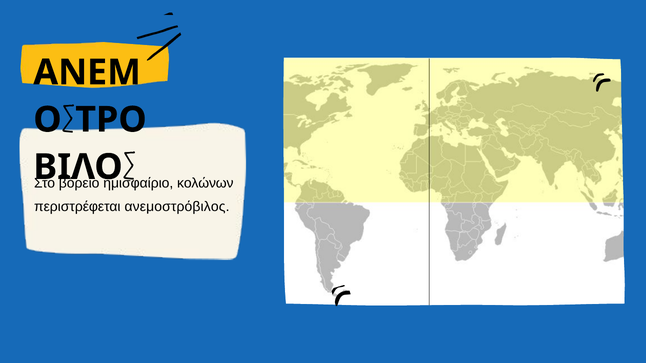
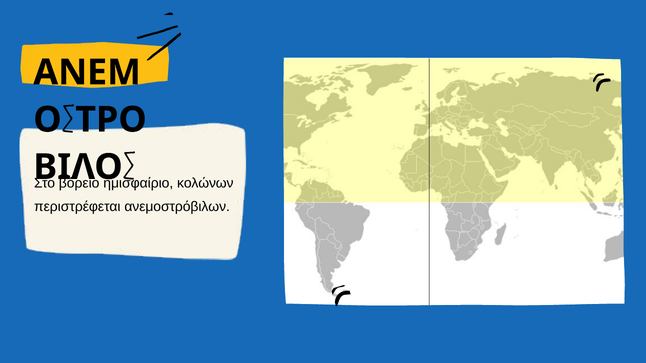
ανεμοστρόβιλος: ανεμοστρόβιλος -> ανεμοστρόβιλων
